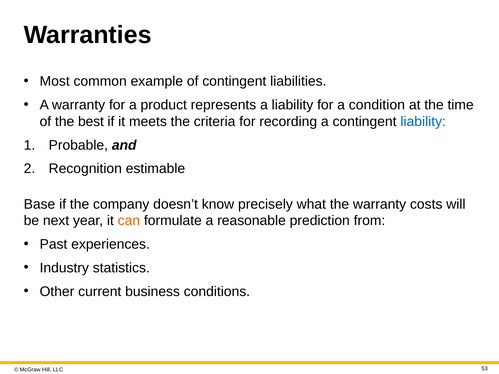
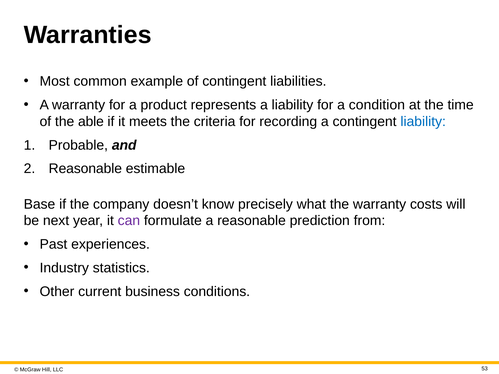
best: best -> able
Recognition at (85, 169): Recognition -> Reasonable
can colour: orange -> purple
